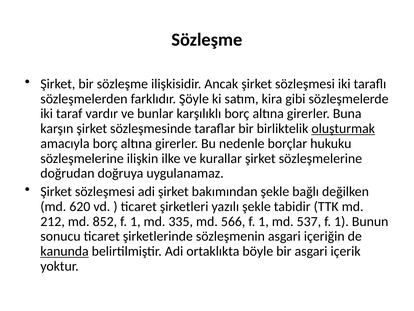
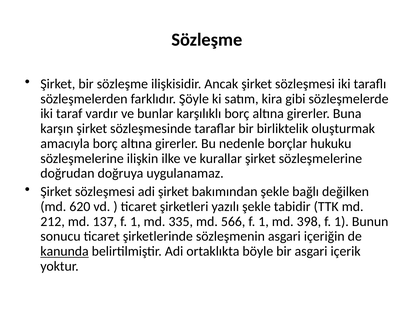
oluşturmak underline: present -> none
852: 852 -> 137
537: 537 -> 398
